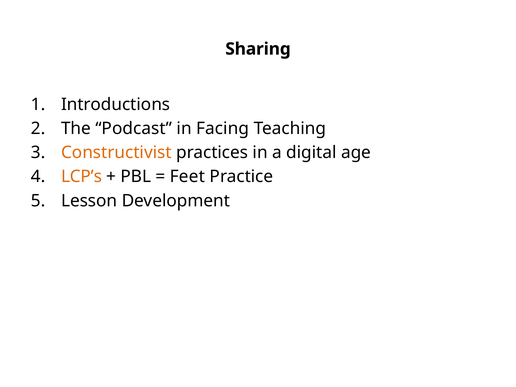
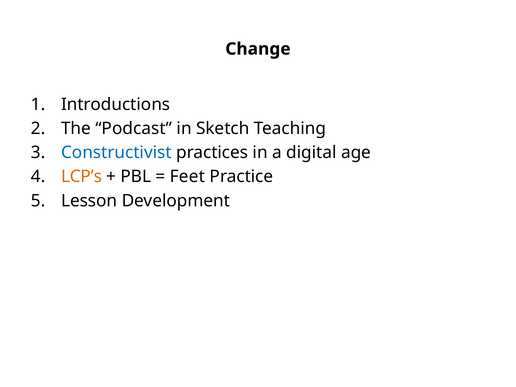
Sharing: Sharing -> Change
Facing: Facing -> Sketch
Constructivist colour: orange -> blue
